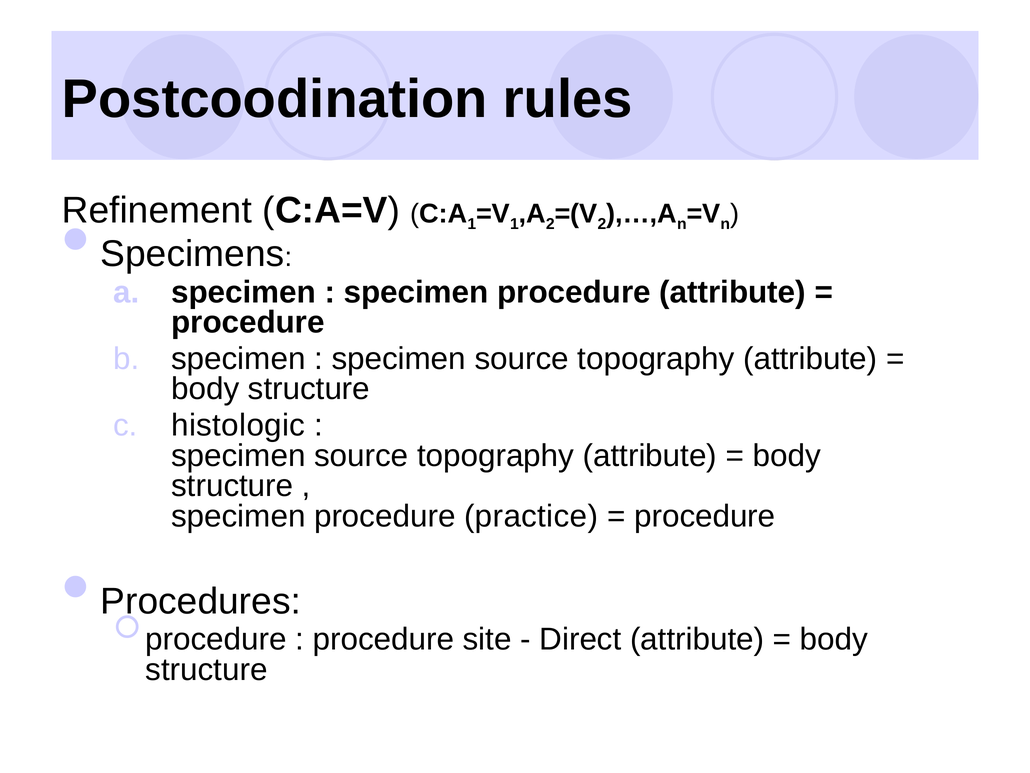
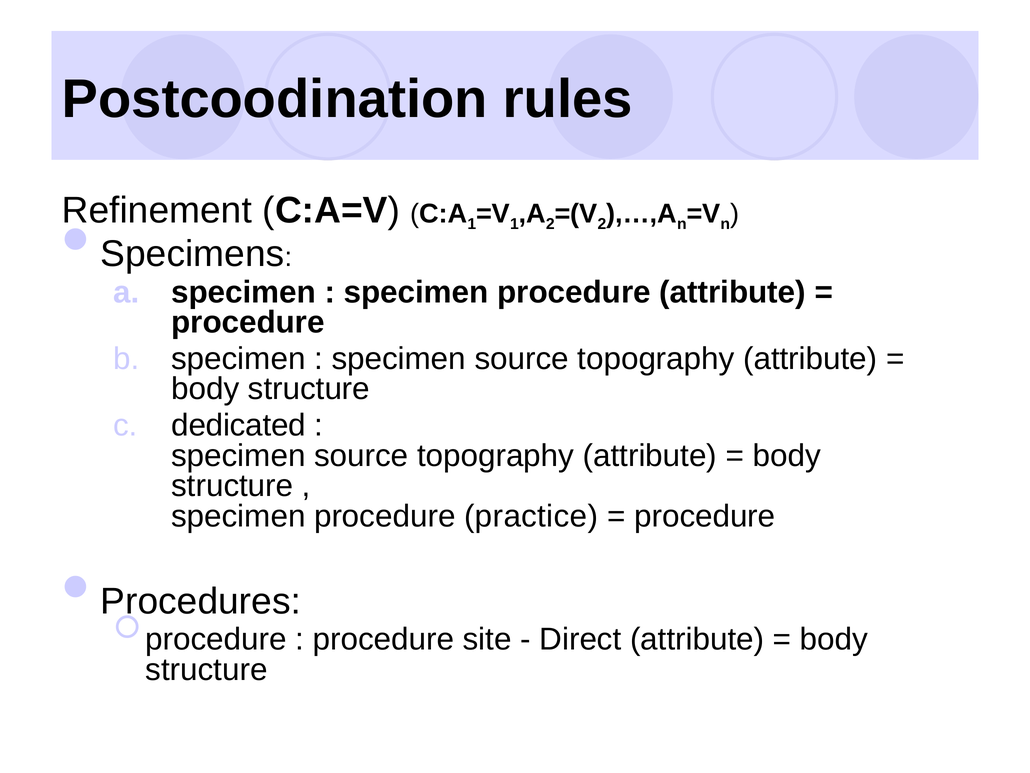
histologic: histologic -> dedicated
